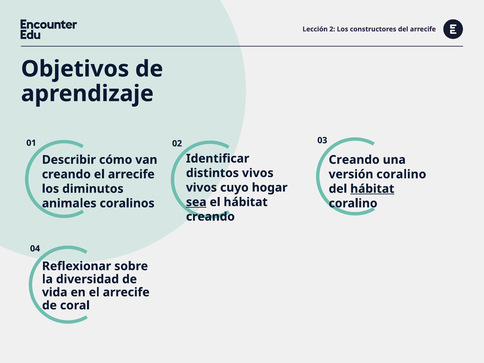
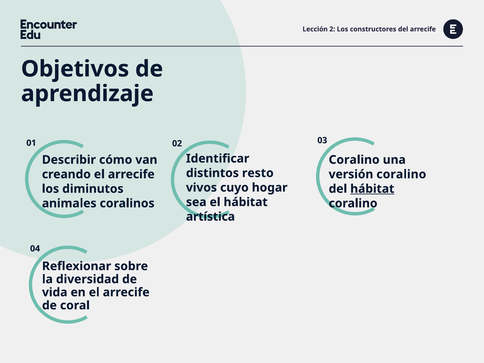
Creando at (354, 160): Creando -> Coralino
distintos vivos: vivos -> resto
sea underline: present -> none
creando at (210, 217): creando -> artística
